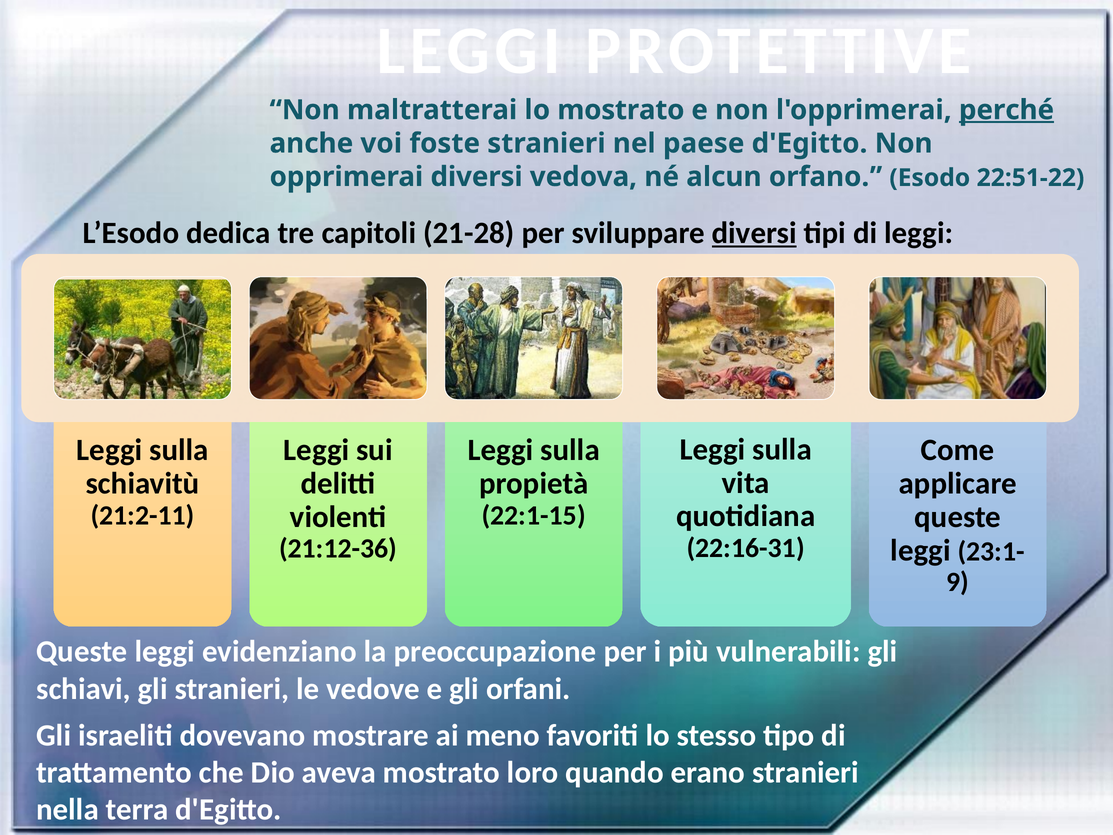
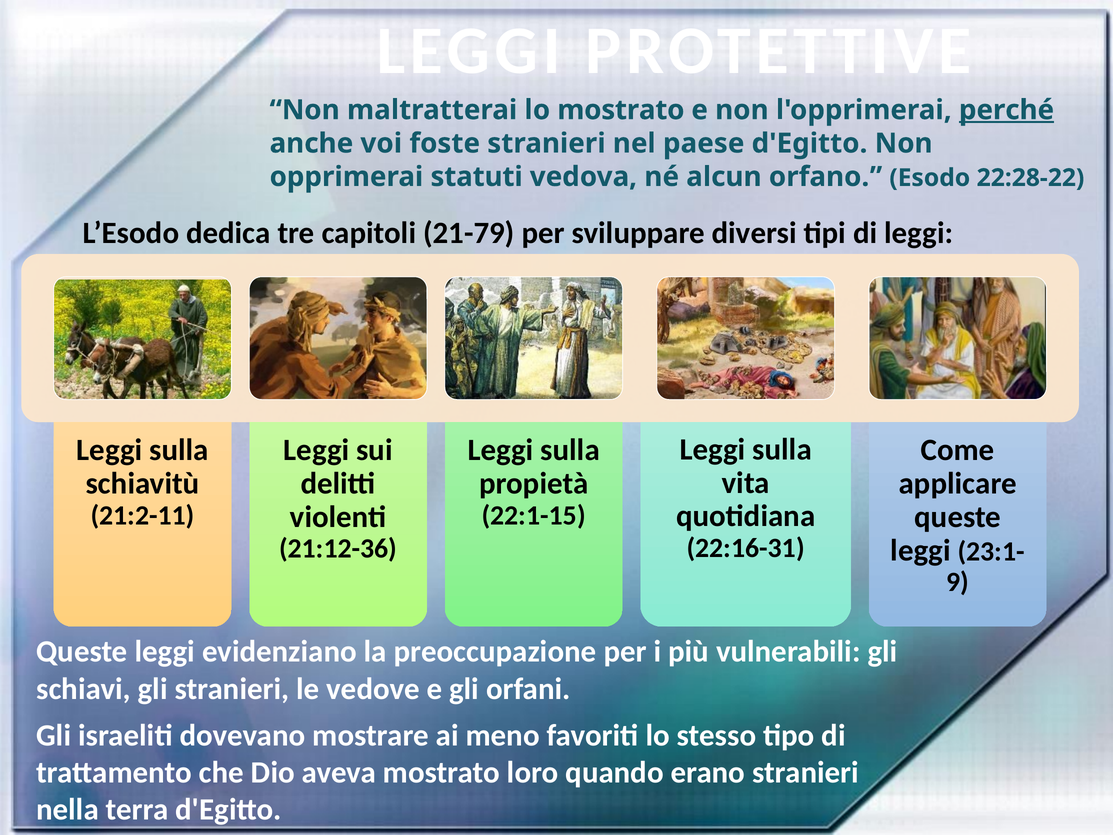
opprimerai diversi: diversi -> statuti
22:51-22: 22:51-22 -> 22:28-22
21-28: 21-28 -> 21-79
diversi at (754, 233) underline: present -> none
